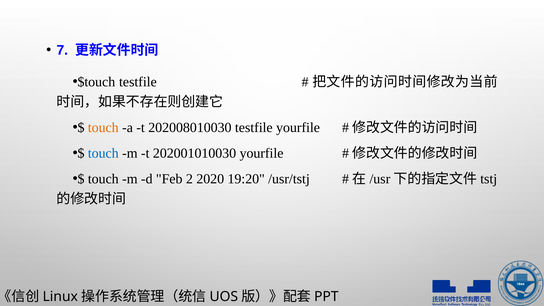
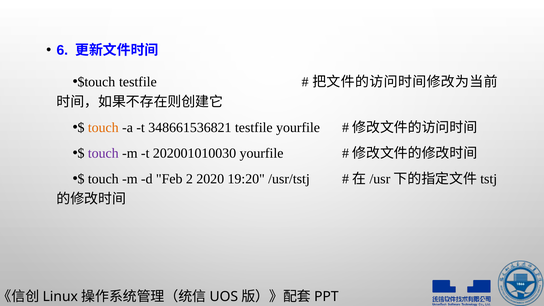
7: 7 -> 6
202008010030: 202008010030 -> 348661536821
touch at (103, 153) colour: blue -> purple
